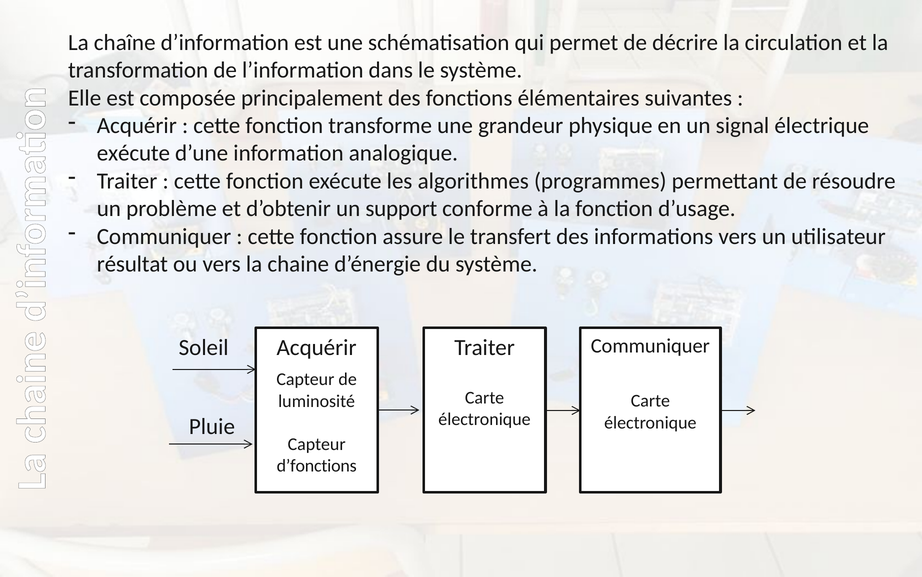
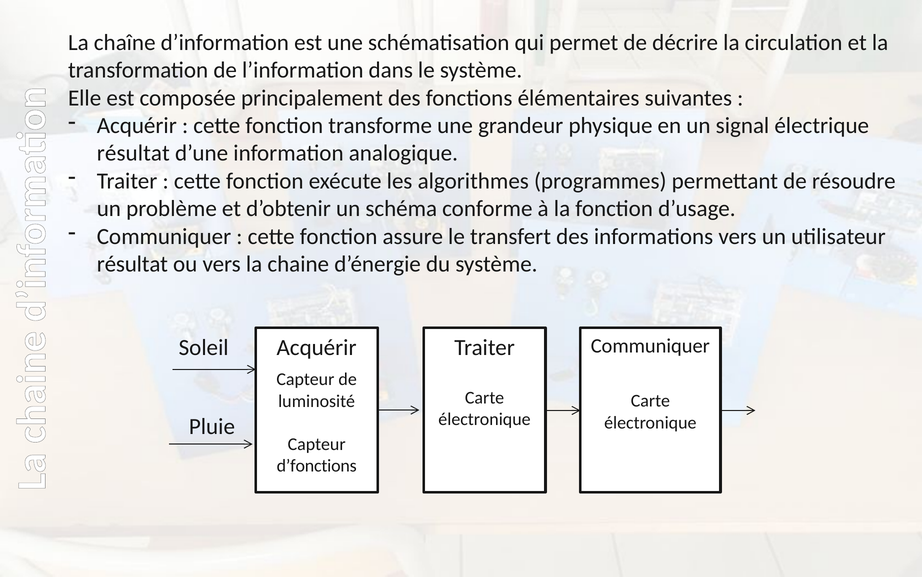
exécute at (133, 153): exécute -> résultat
support: support -> schéma
